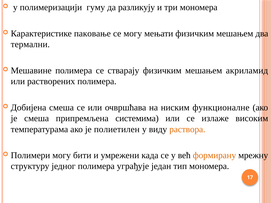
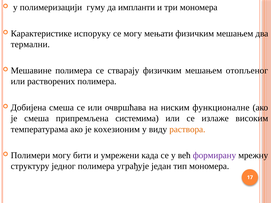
разликују: разликују -> импланти
паковање: паковање -> испоруку
акриламид: акриламид -> отопљеног
полиетилен: полиетилен -> кохезионим
формирану colour: orange -> purple
